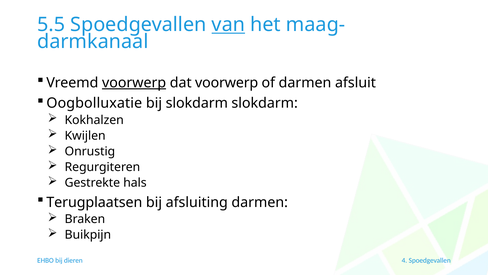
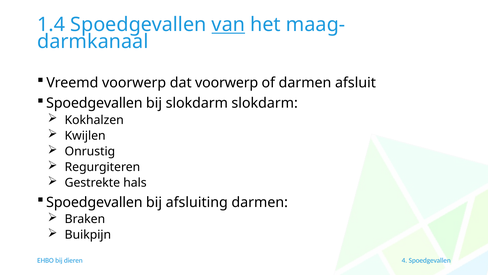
5.5: 5.5 -> 1.4
voorwerp at (134, 83) underline: present -> none
Oogbolluxatie at (94, 103): Oogbolluxatie -> Spoedgevallen
Terugplaatsen at (94, 202): Terugplaatsen -> Spoedgevallen
